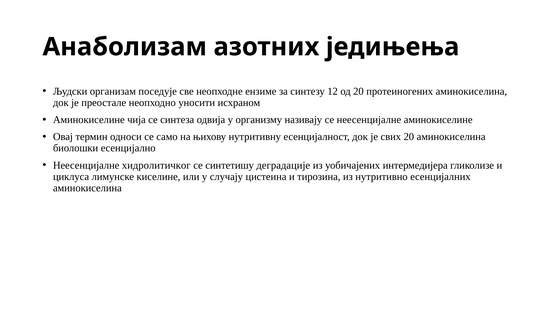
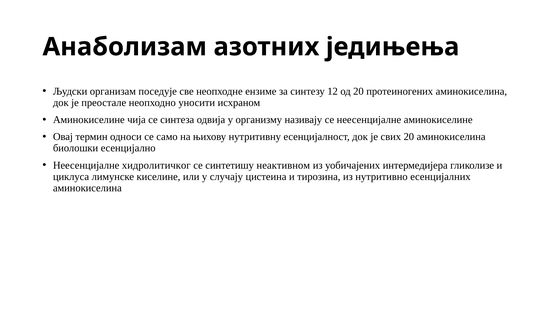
деградације: деградације -> неактивном
